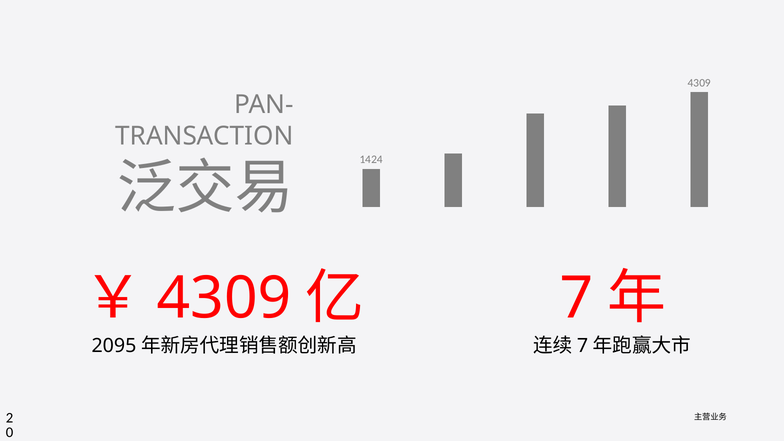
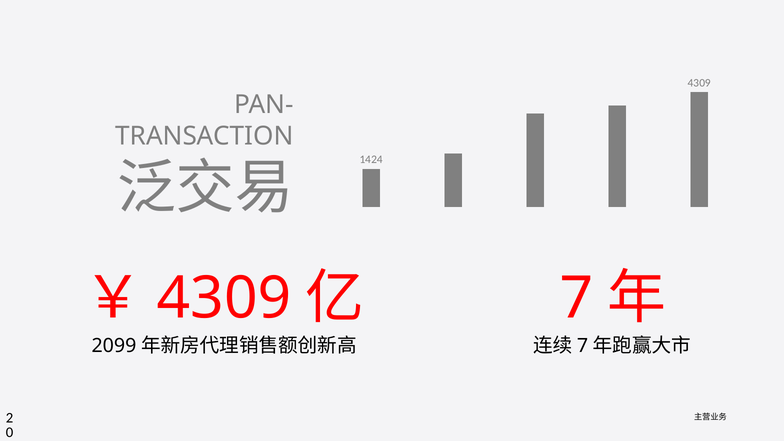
2095: 2095 -> 2099
